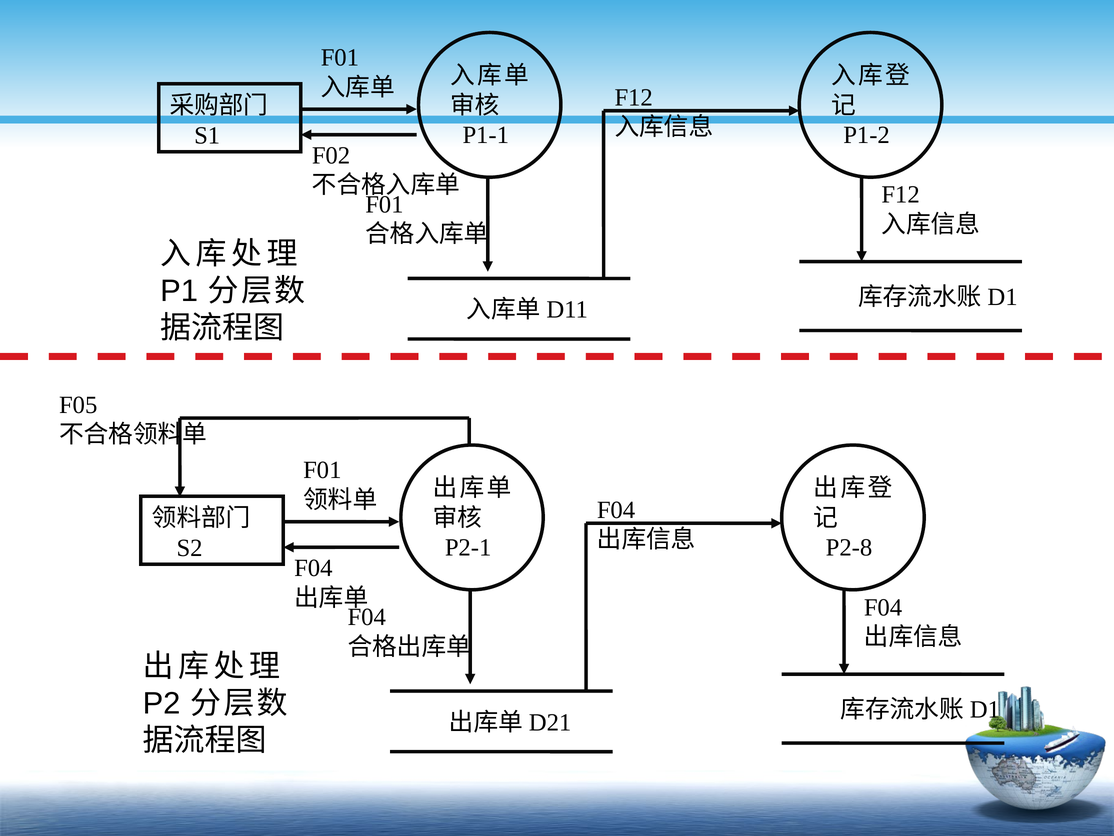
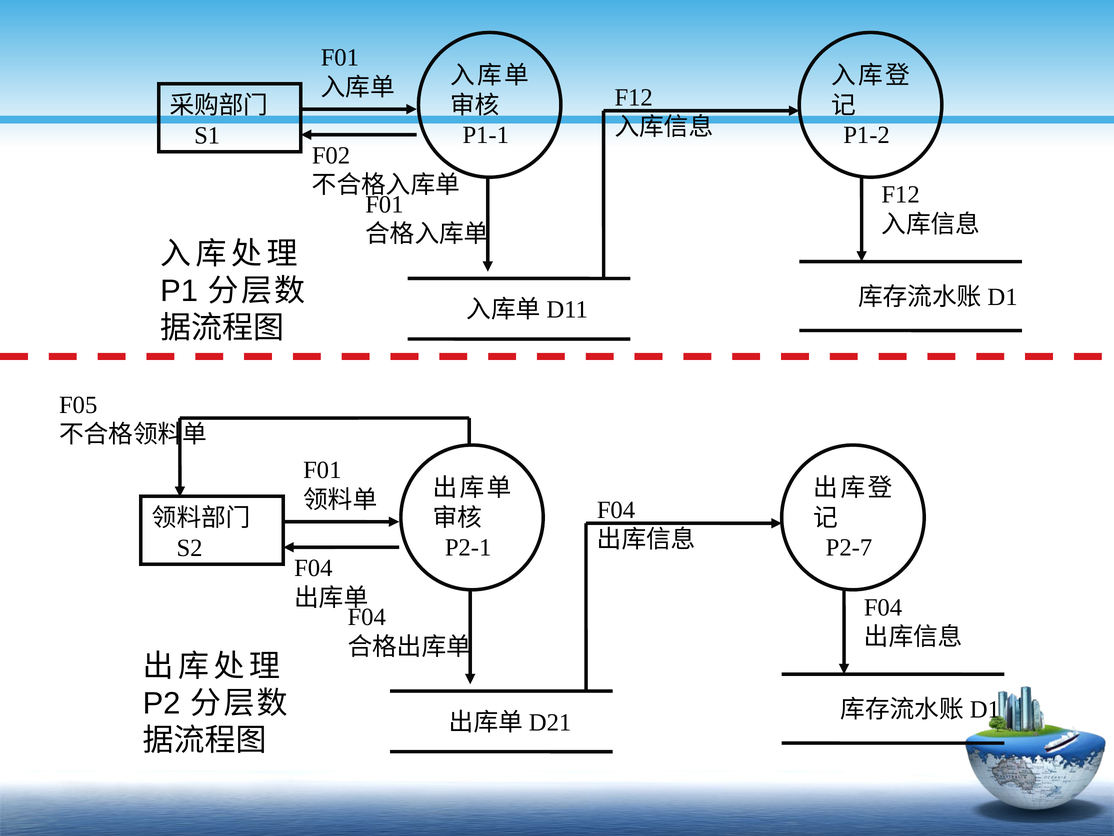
P2-8: P2-8 -> P2-7
